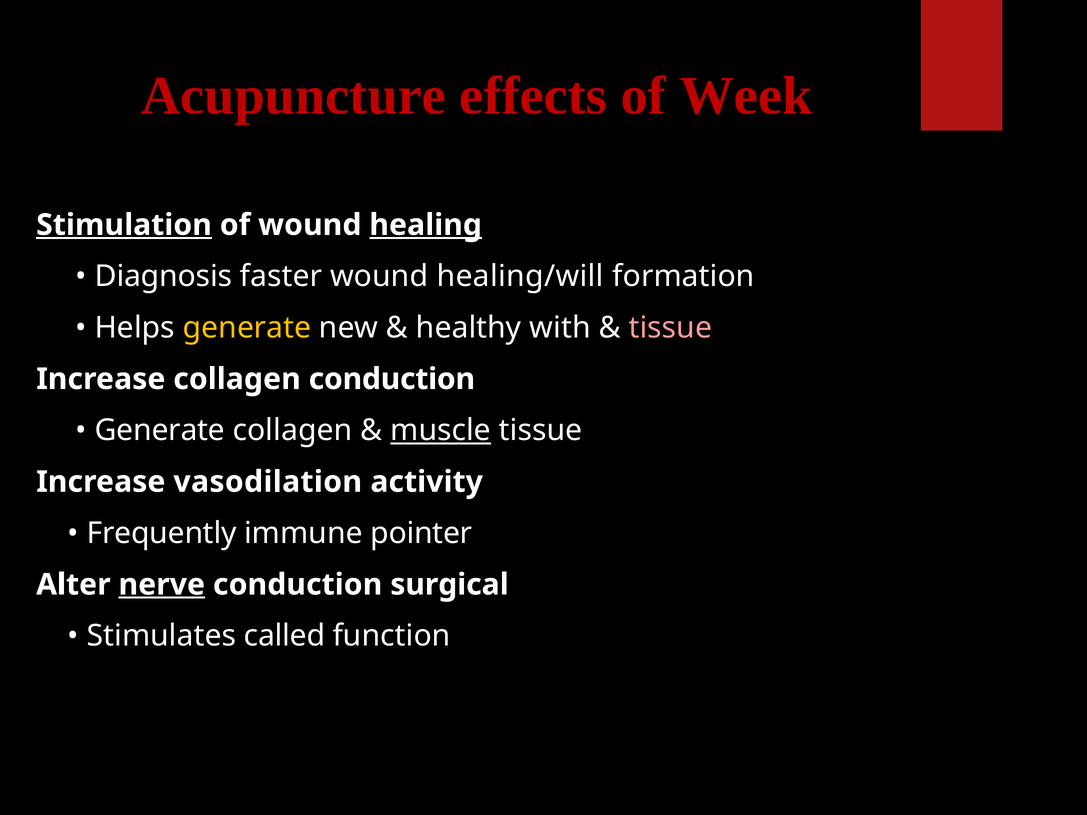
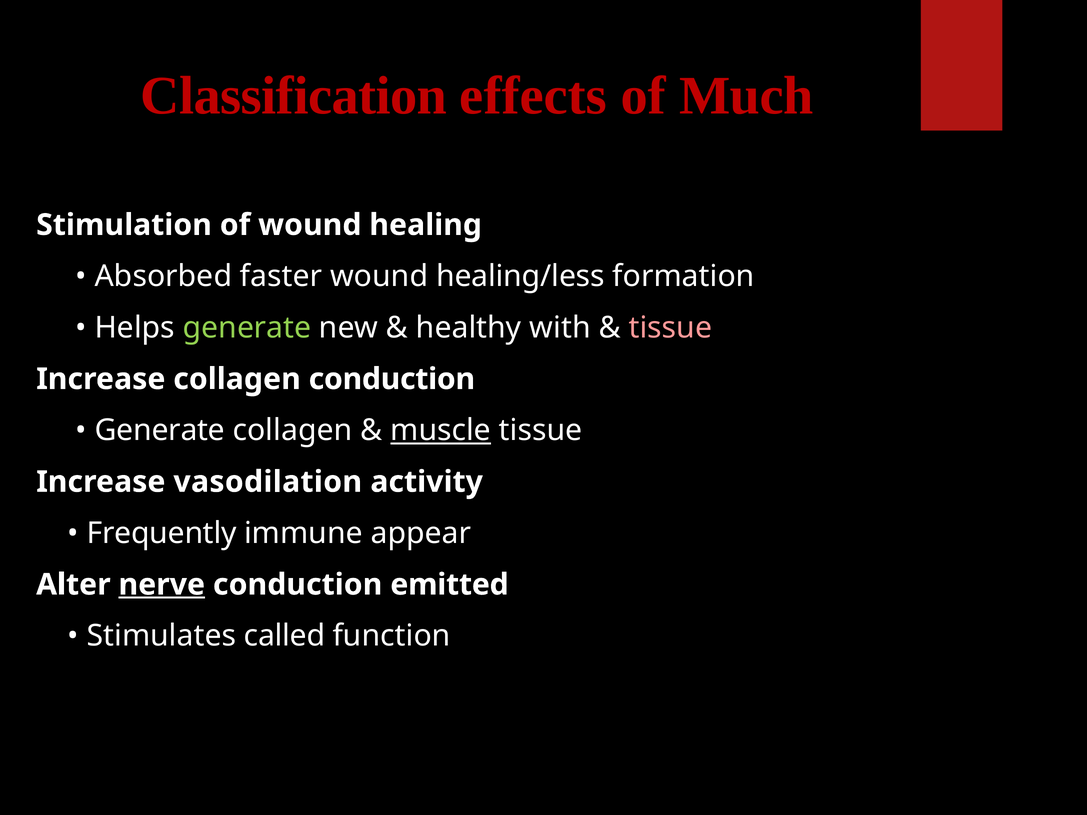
Acupuncture: Acupuncture -> Classification
Week: Week -> Much
Stimulation underline: present -> none
healing underline: present -> none
Diagnosis: Diagnosis -> Absorbed
healing/will: healing/will -> healing/less
generate at (247, 328) colour: yellow -> light green
pointer: pointer -> appear
surgical: surgical -> emitted
